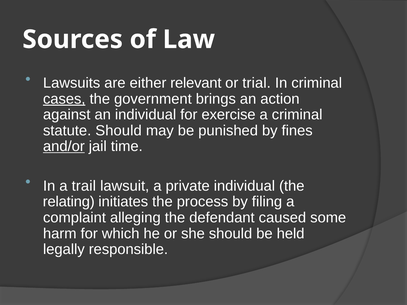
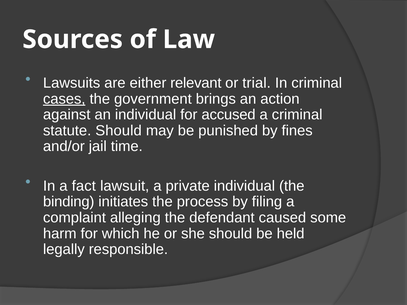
exercise: exercise -> accused
and/or underline: present -> none
trail: trail -> fact
relating: relating -> binding
